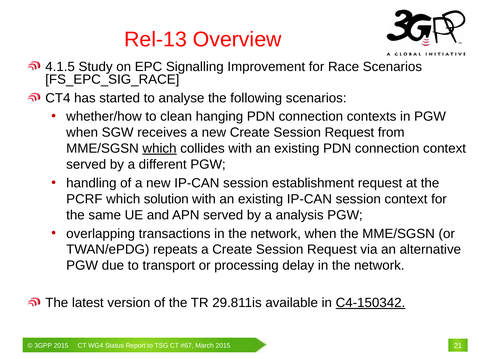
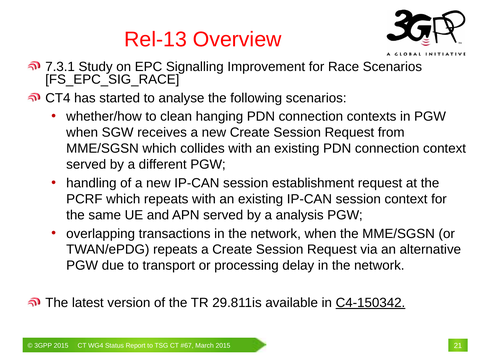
4.1.5: 4.1.5 -> 7.3.1
which at (160, 149) underline: present -> none
which solution: solution -> repeats
